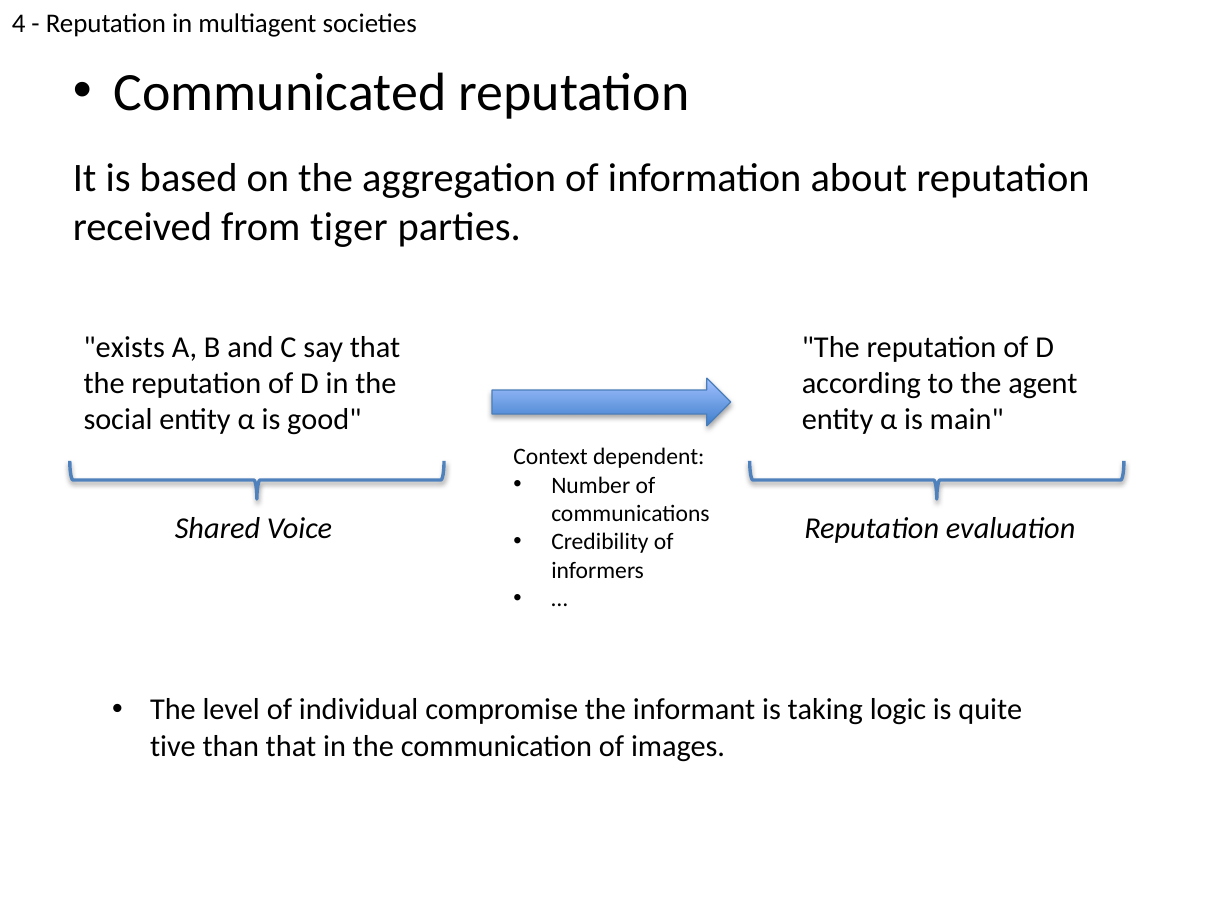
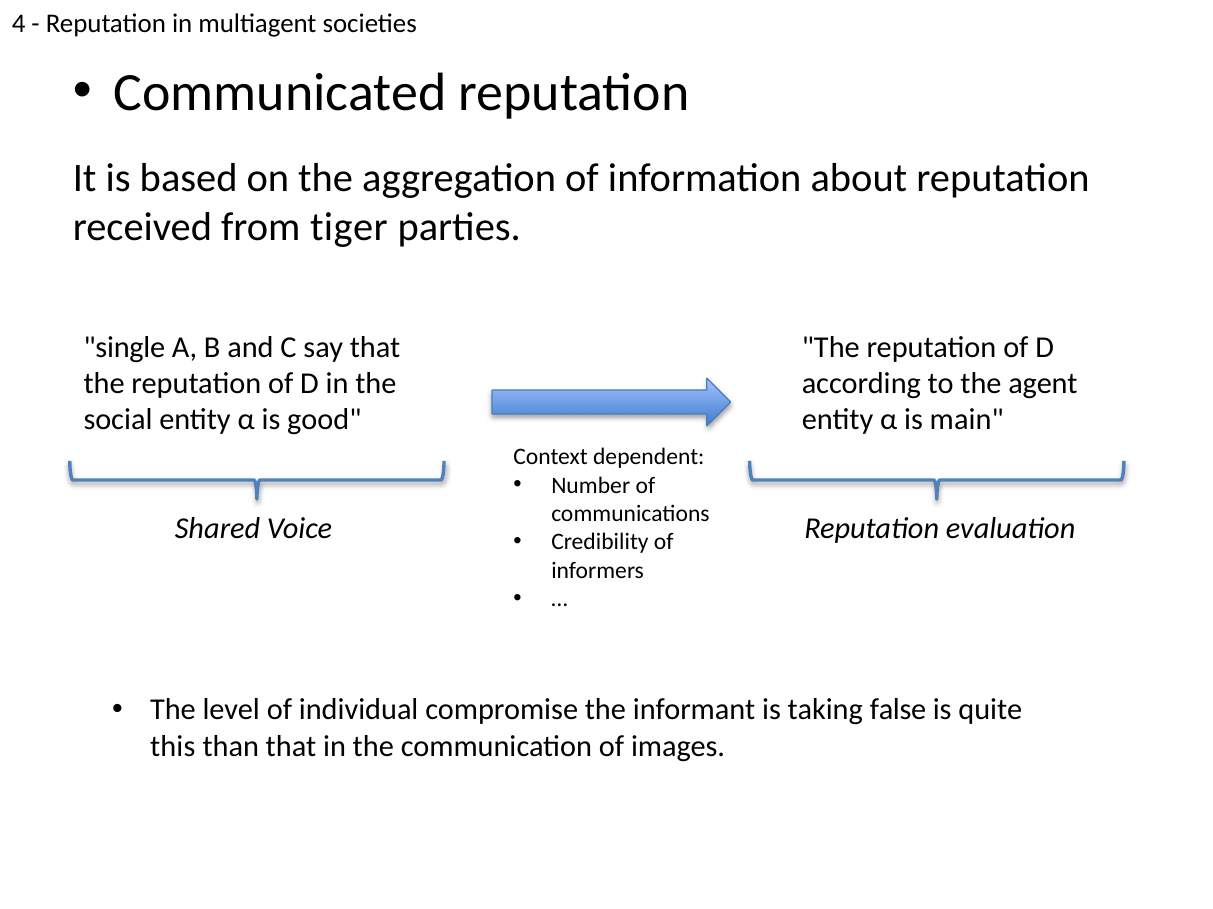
exists: exists -> single
logic: logic -> false
tive: tive -> this
